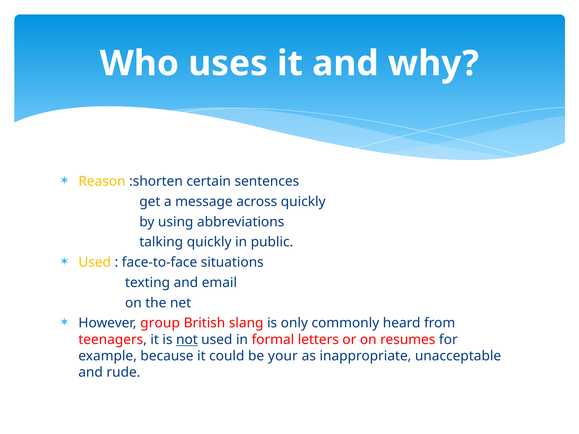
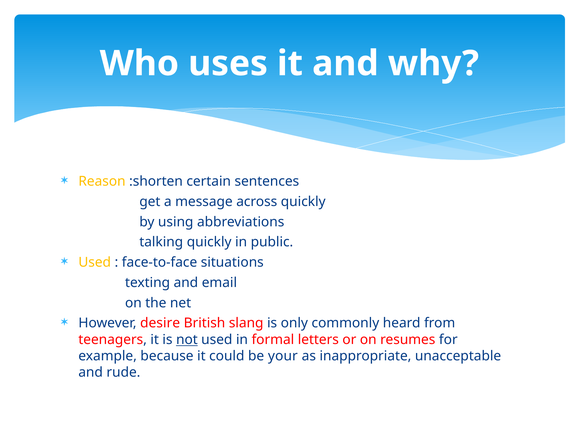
group: group -> desire
